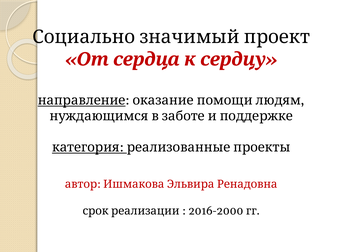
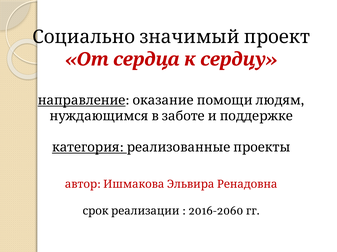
2016-2000: 2016-2000 -> 2016-2060
